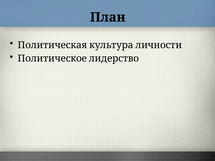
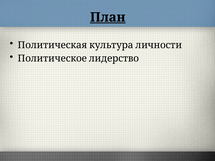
План underline: none -> present
